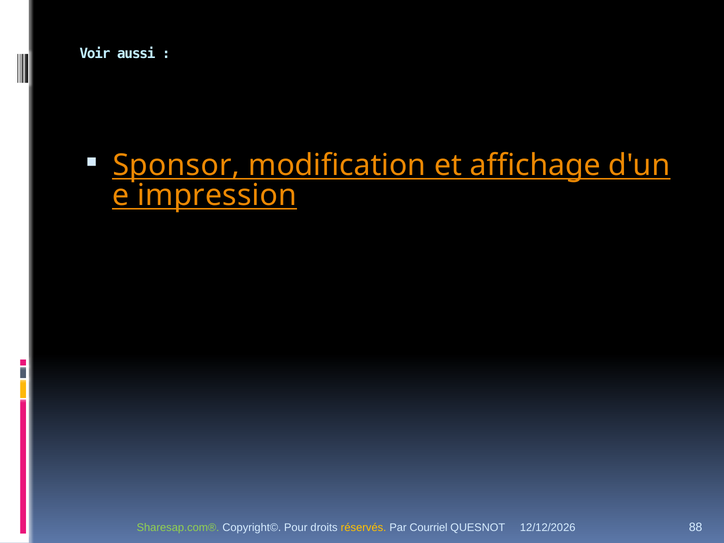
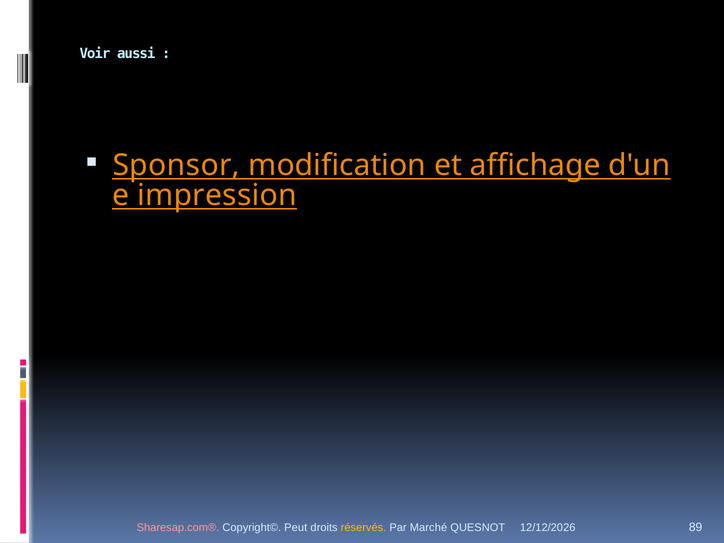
Sharesap.com® colour: light green -> pink
Pour: Pour -> Peut
Courriel: Courriel -> Marché
88: 88 -> 89
